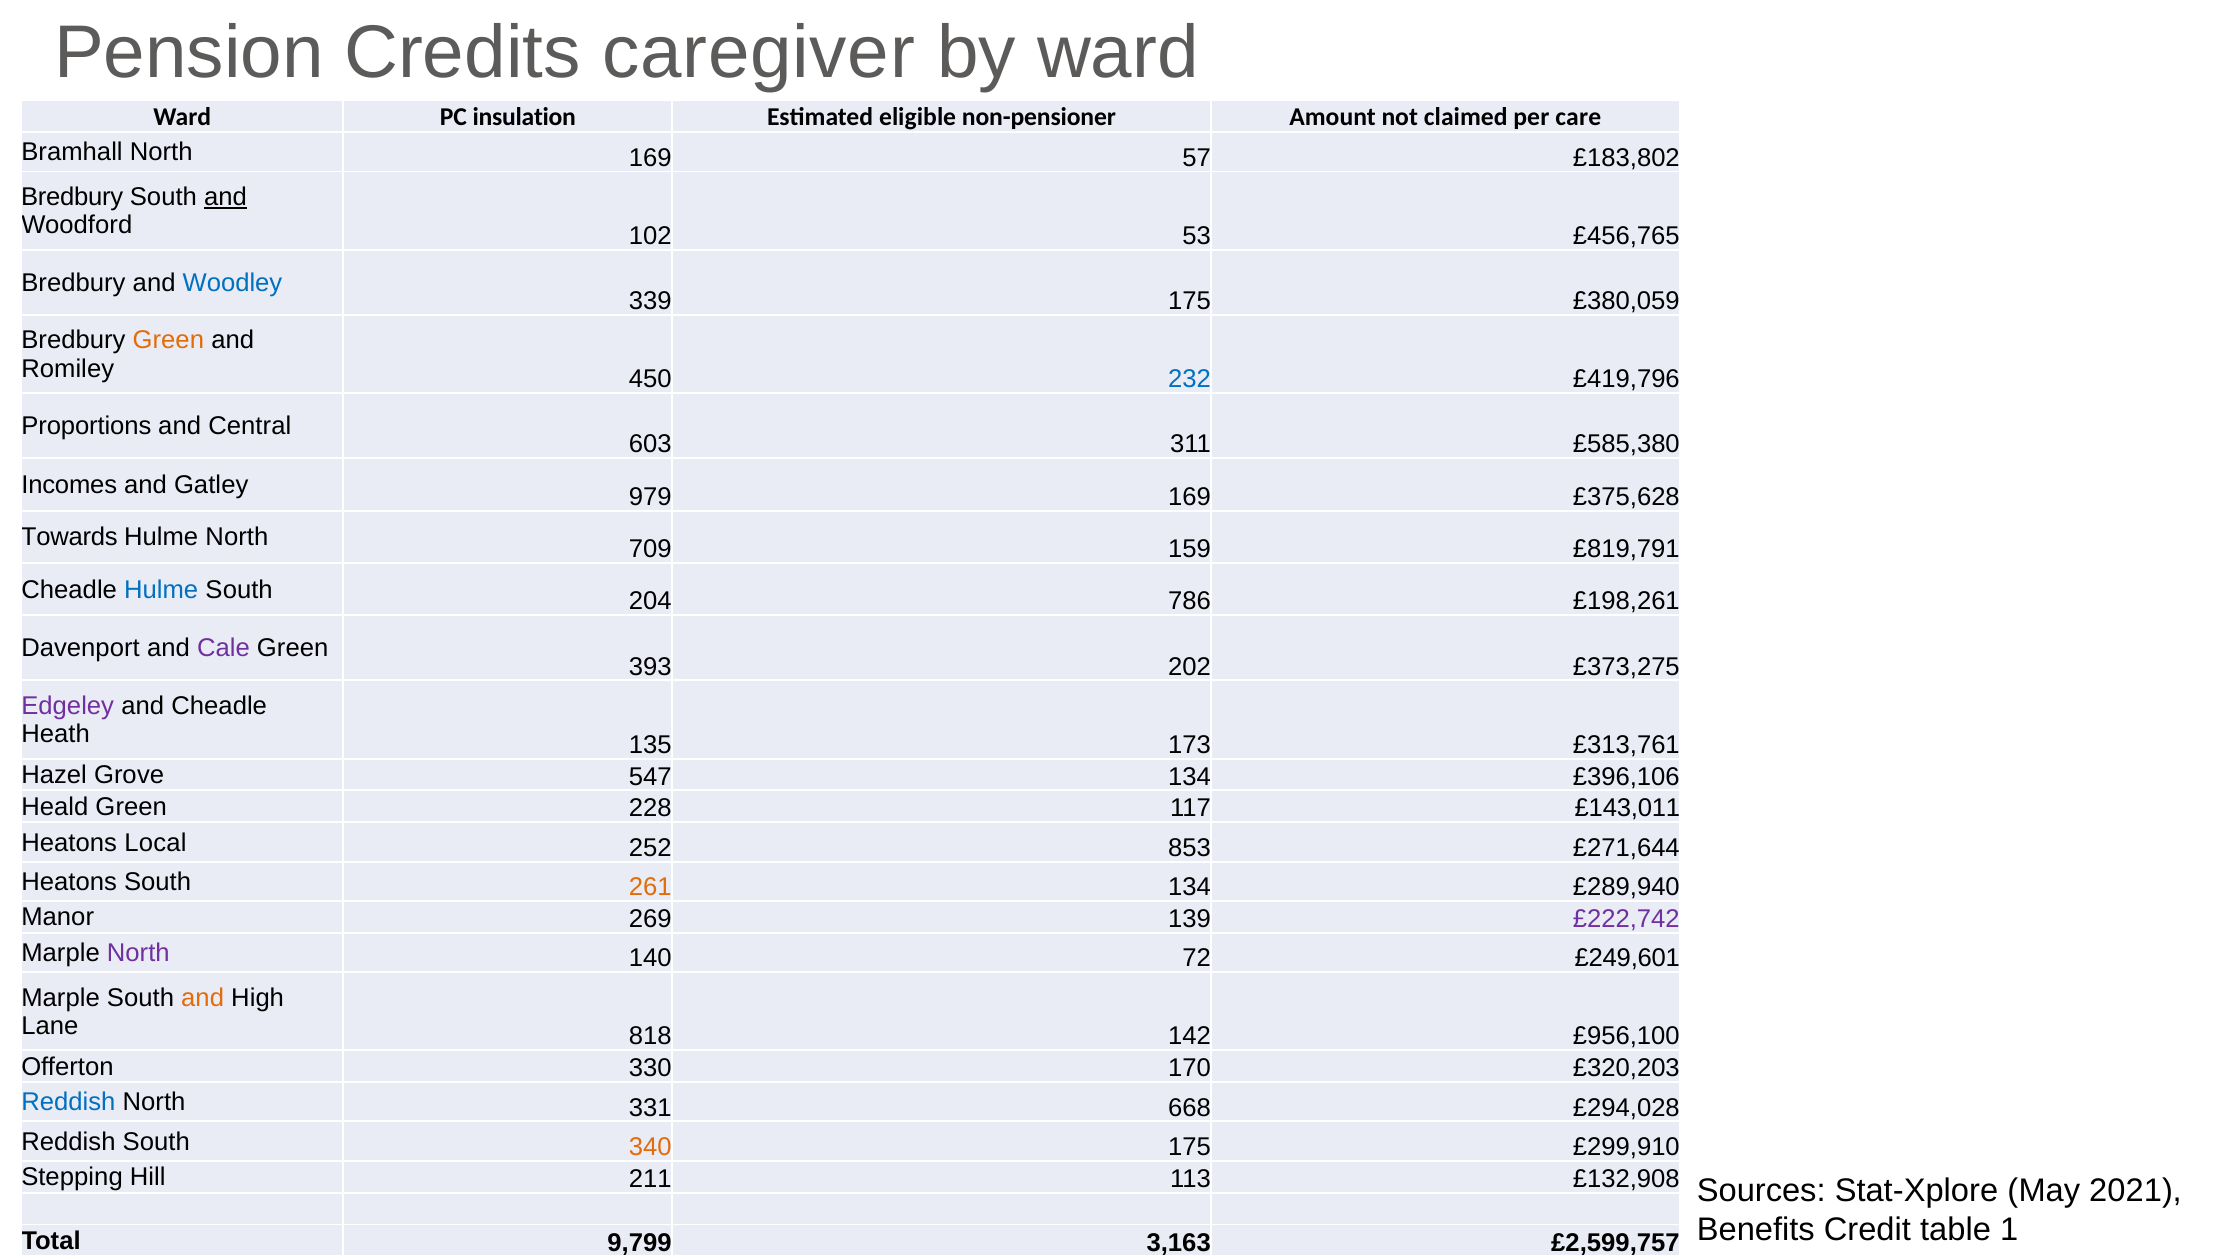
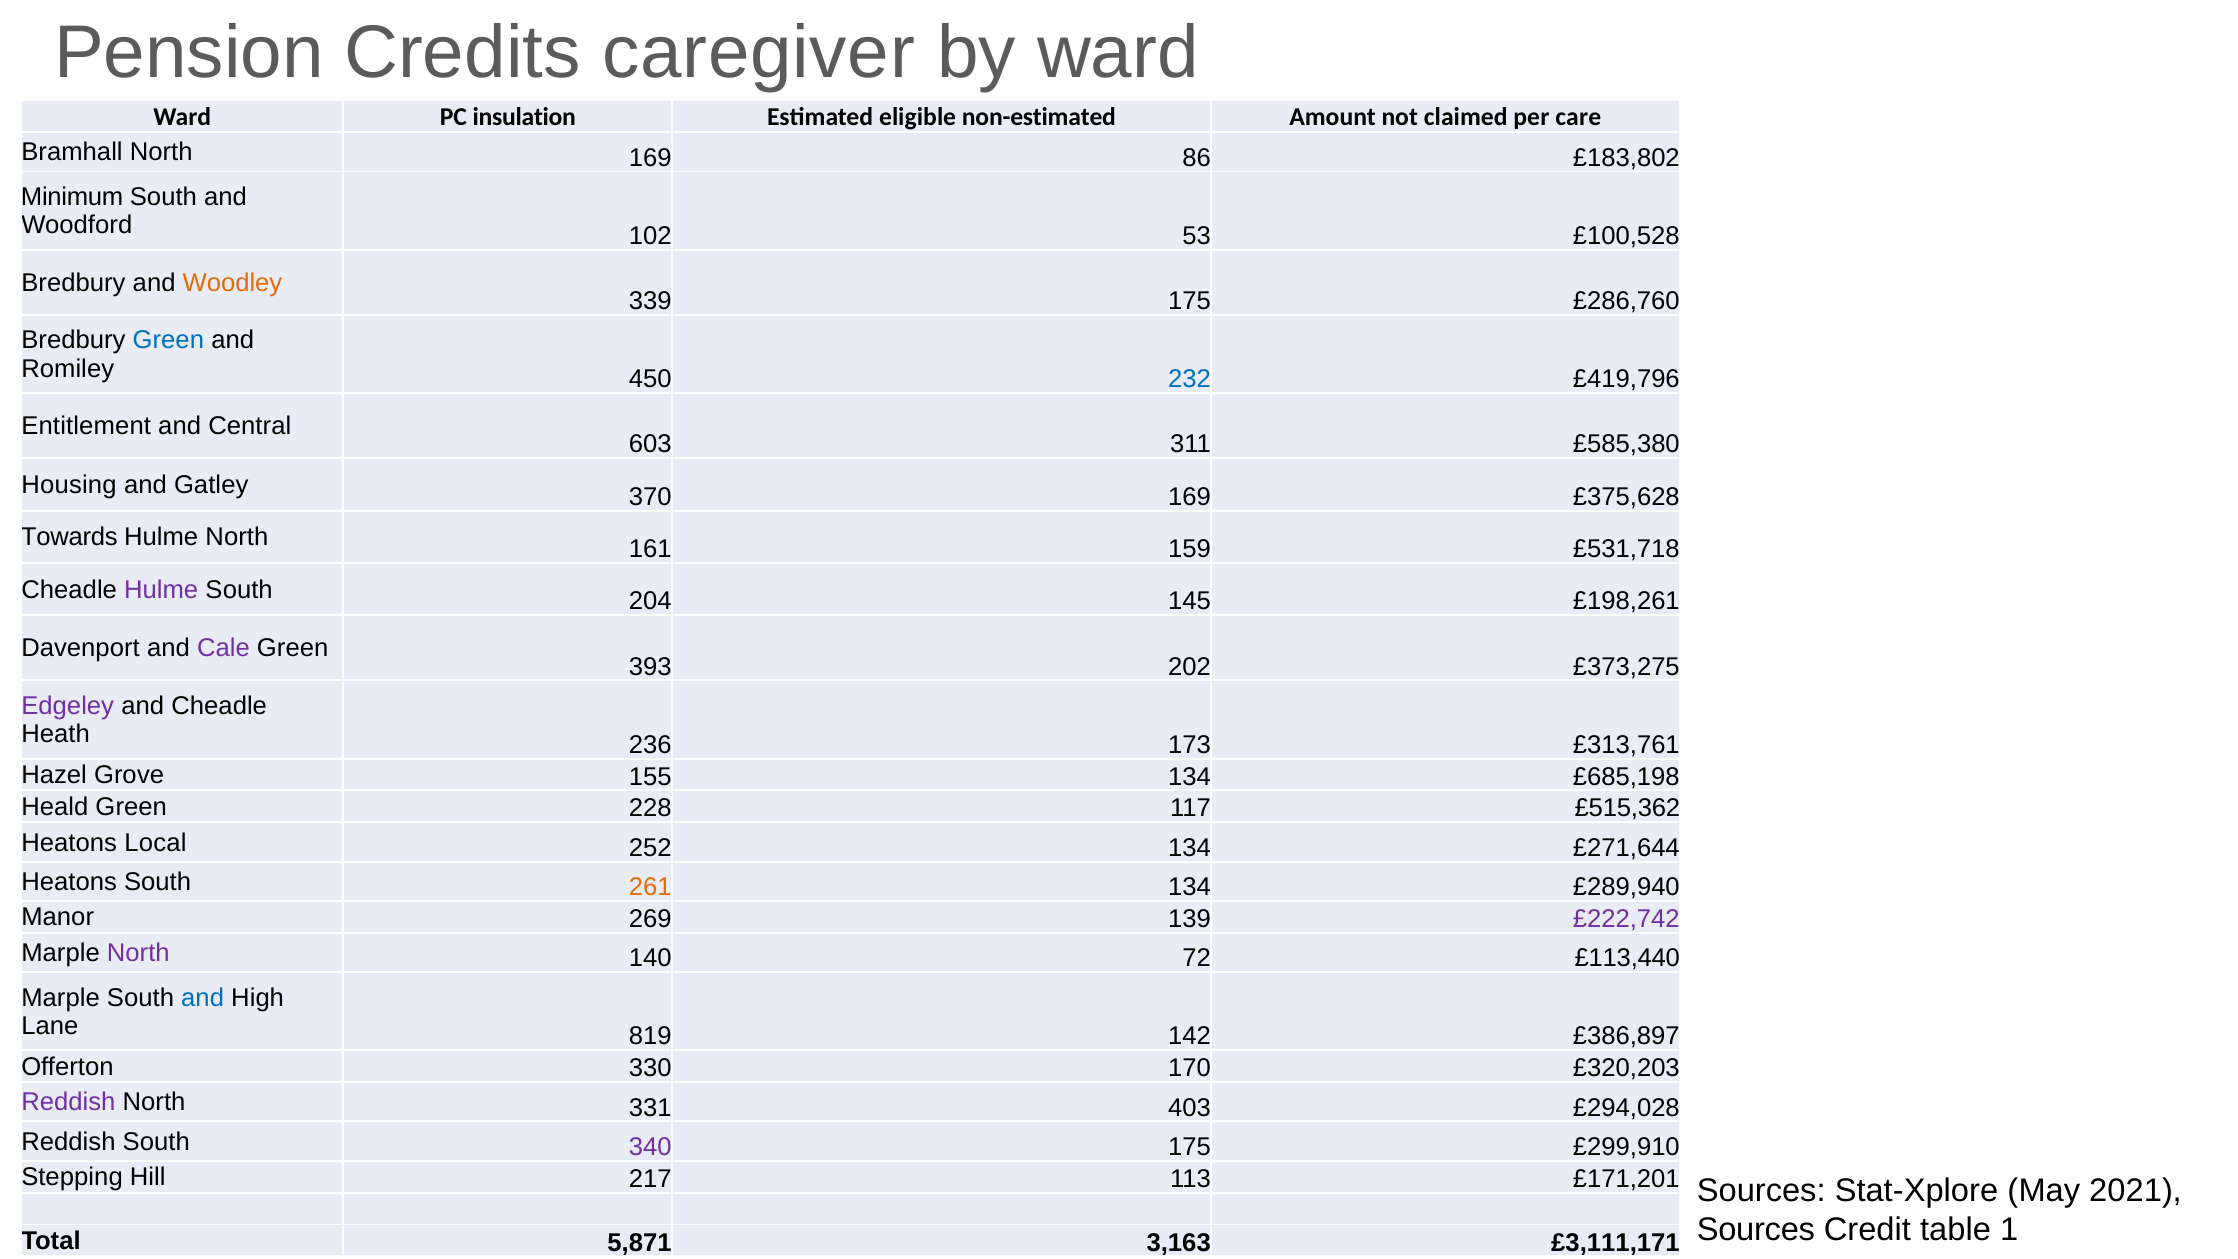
non-pensioner: non-pensioner -> non-estimated
57: 57 -> 86
Bredbury at (72, 197): Bredbury -> Minimum
and at (225, 197) underline: present -> none
£456,765: £456,765 -> £100,528
Woodley colour: blue -> orange
£380,059: £380,059 -> £286,760
Green at (168, 340) colour: orange -> blue
Proportions: Proportions -> Entitlement
Incomes: Incomes -> Housing
979: 979 -> 370
709: 709 -> 161
£819,791: £819,791 -> £531,718
Hulme at (161, 590) colour: blue -> purple
786: 786 -> 145
135: 135 -> 236
547: 547 -> 155
£396,106: £396,106 -> £685,198
£143,011: £143,011 -> £515,362
252 853: 853 -> 134
£249,601: £249,601 -> £113,440
and at (203, 997) colour: orange -> blue
818: 818 -> 819
£956,100: £956,100 -> £386,897
Reddish at (68, 1102) colour: blue -> purple
668: 668 -> 403
340 colour: orange -> purple
211: 211 -> 217
£132,908: £132,908 -> £171,201
Benefits at (1756, 1230): Benefits -> Sources
9,799: 9,799 -> 5,871
£2,599,757: £2,599,757 -> £3,111,171
